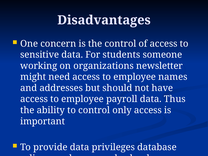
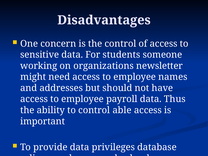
only: only -> able
